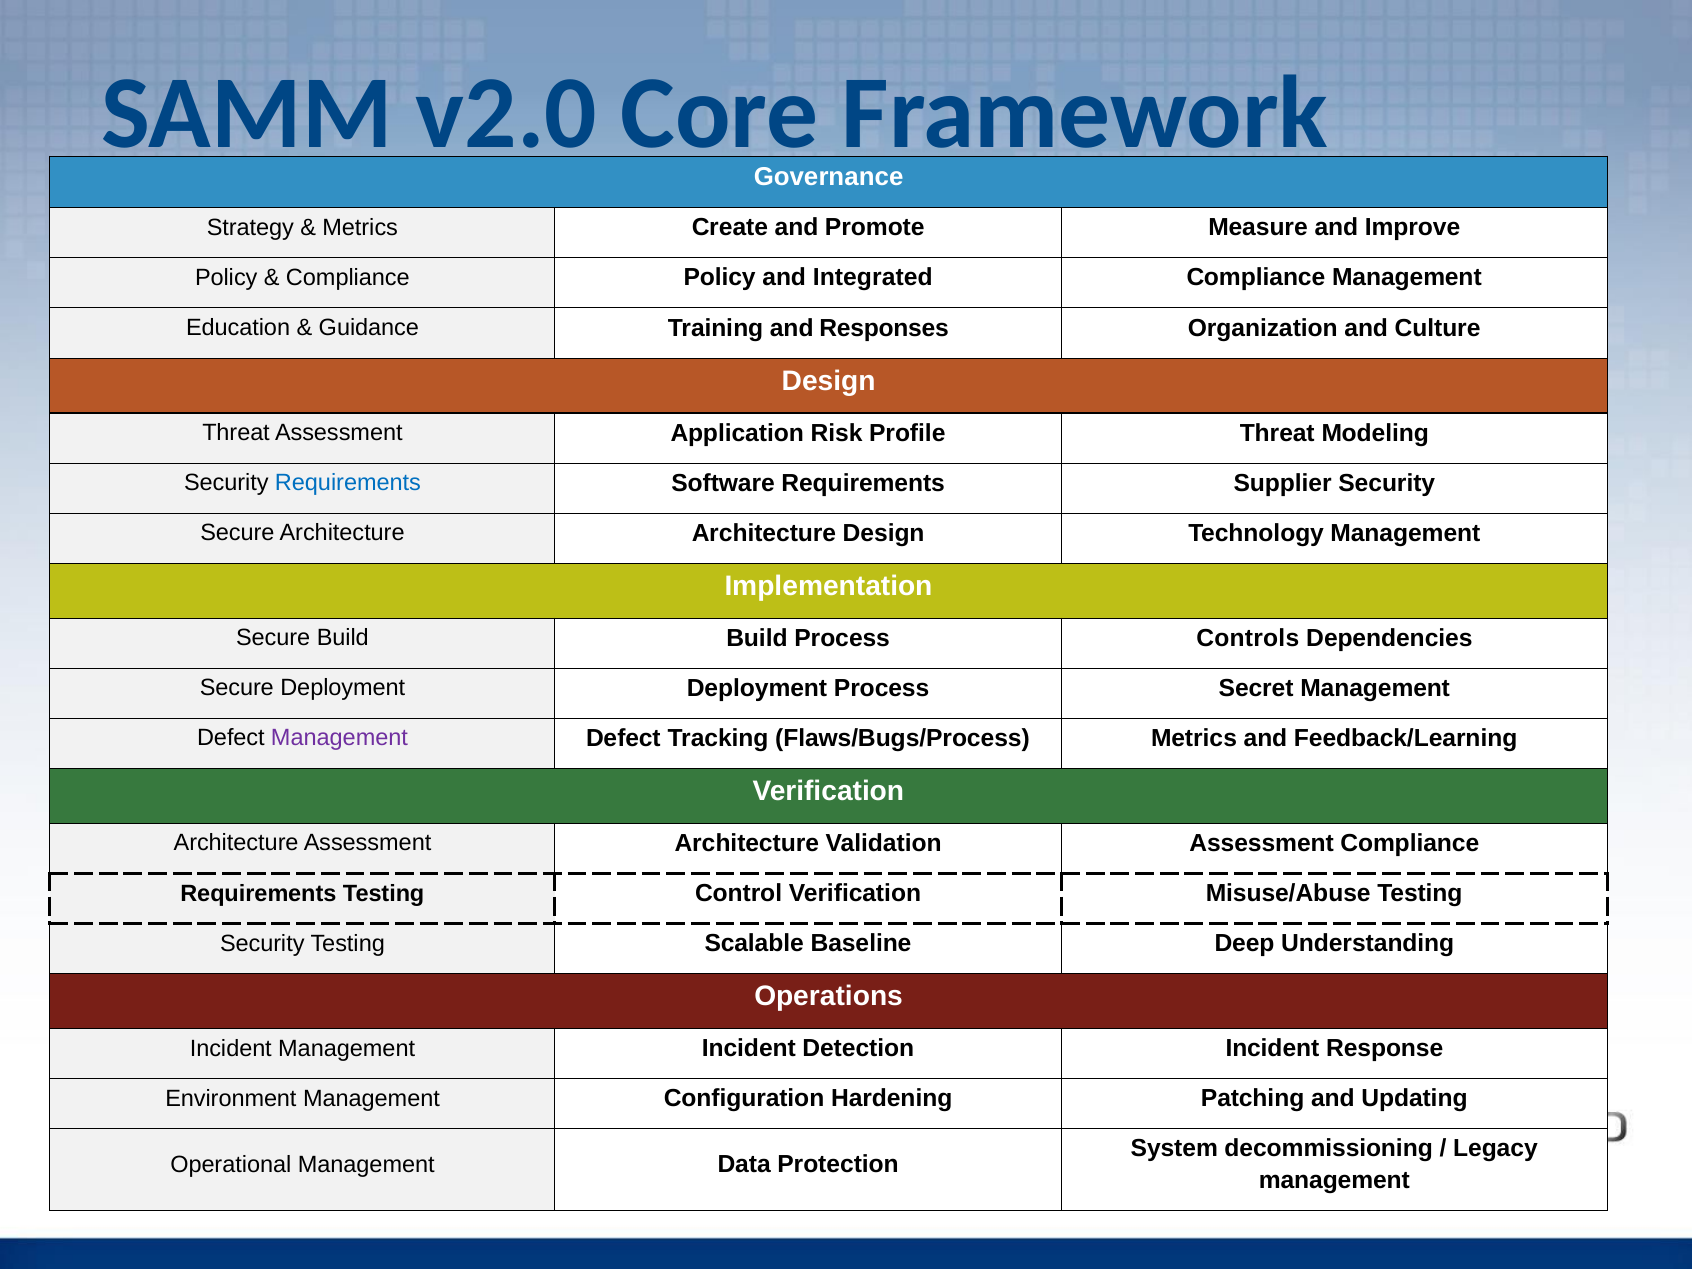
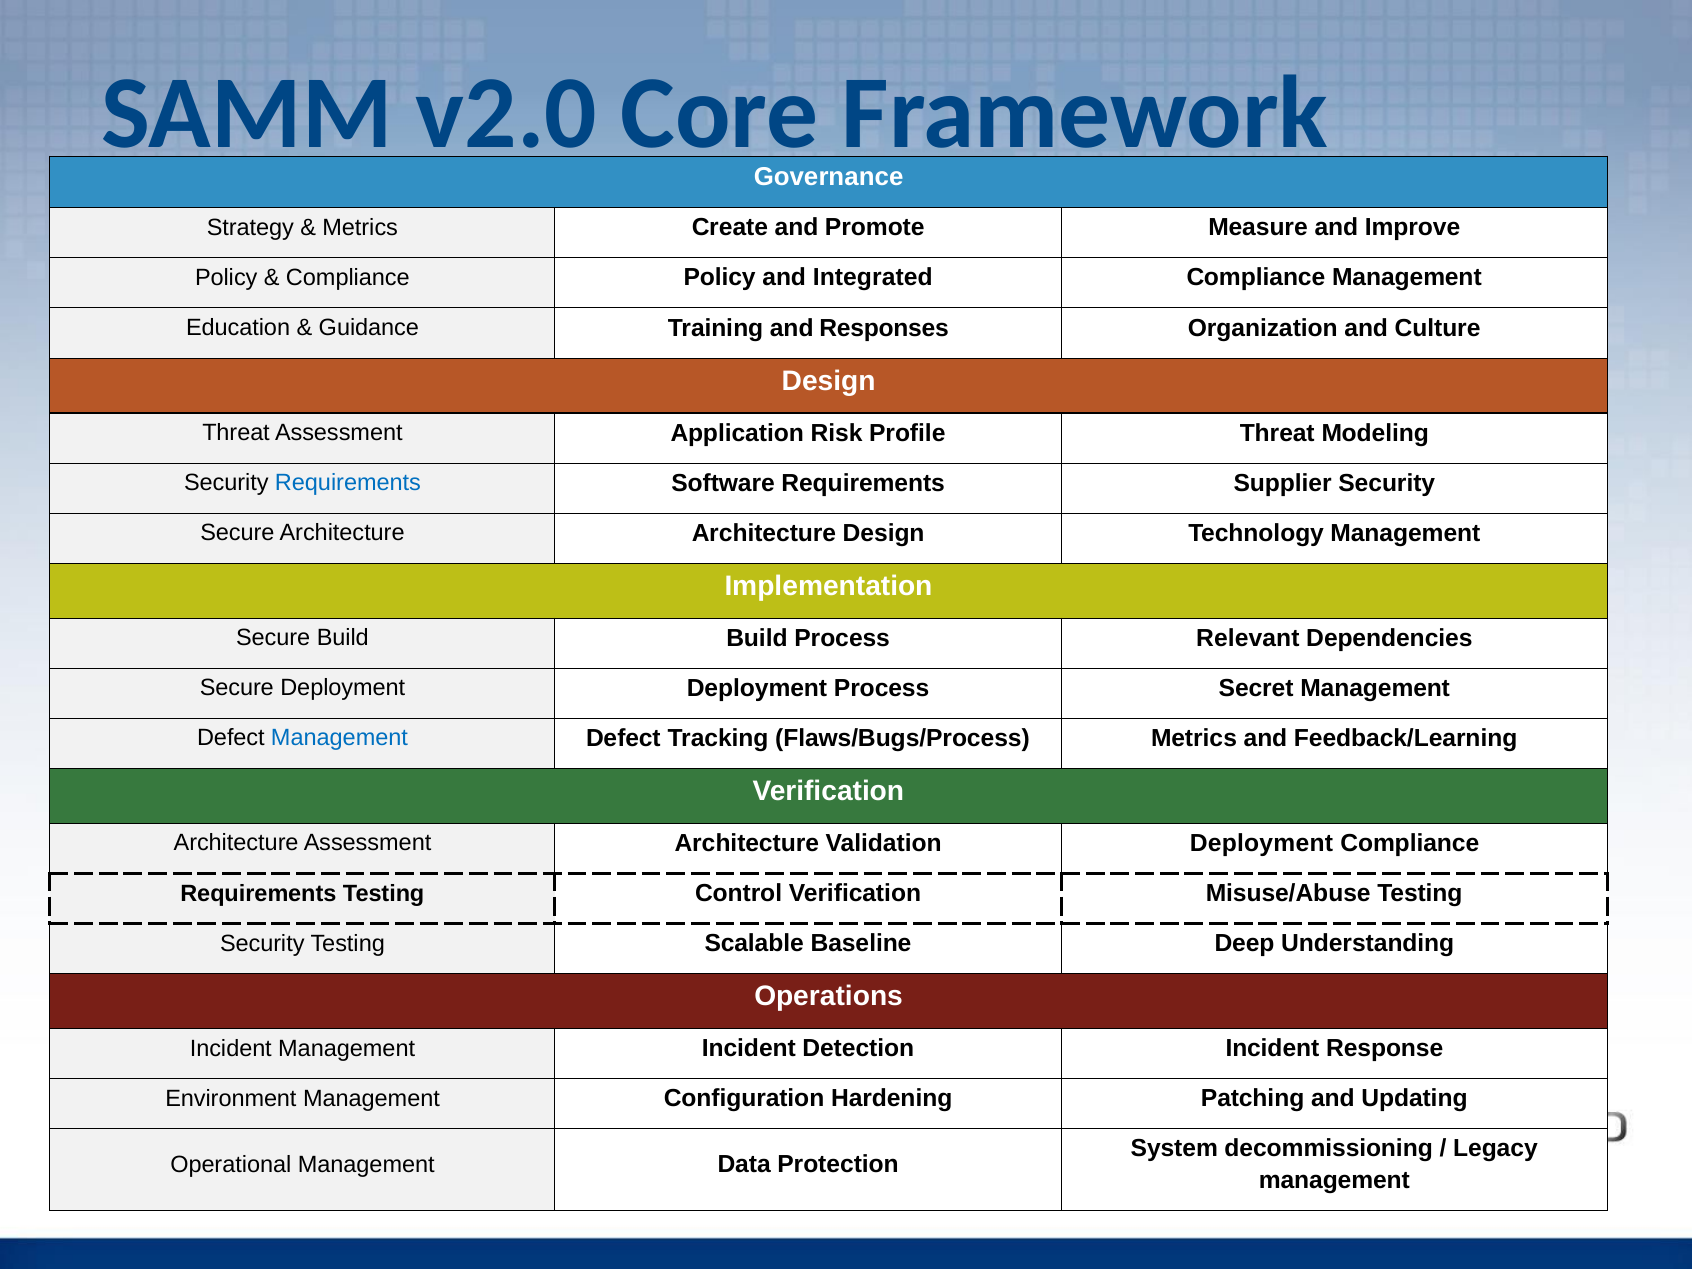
Controls: Controls -> Relevant
Management at (339, 738) colour: purple -> blue
Validation Assessment: Assessment -> Deployment
